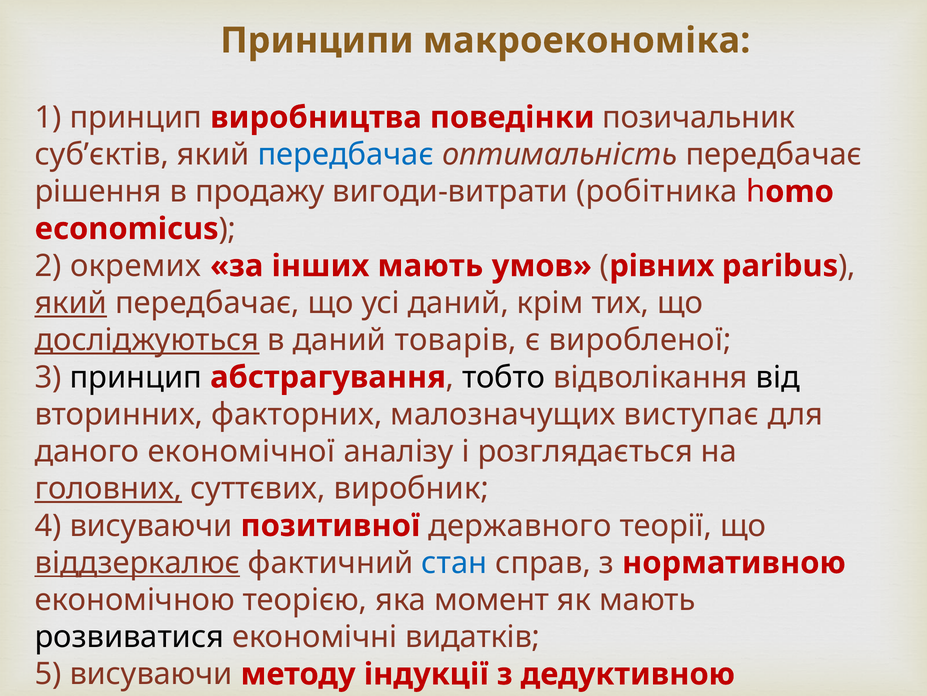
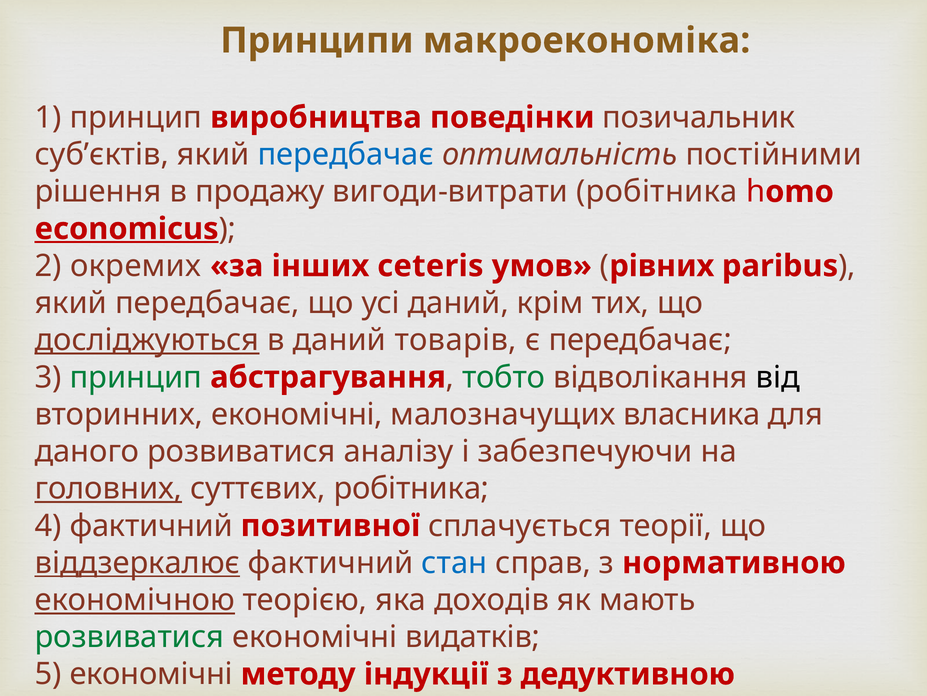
оптимальність передбачає: передбачає -> постійними
economicus underline: none -> present
інших мають: мають -> ceteris
який at (71, 303) underline: present -> none
є виробленої: виробленої -> передбачає
принцип at (136, 377) colour: black -> green
тобто colour: black -> green
вторинних факторних: факторних -> економічні
виступає: виступає -> власника
даного економічної: економічної -> розвиватися
розглядається: розглядається -> забезпечуючи
суттєвих виробник: виробник -> робітника
4 висуваючи: висуваючи -> фактичний
державного: державного -> сплачується
економічною underline: none -> present
момент: момент -> доходів
розвиватися at (129, 636) colour: black -> green
5 висуваючи: висуваючи -> економічні
